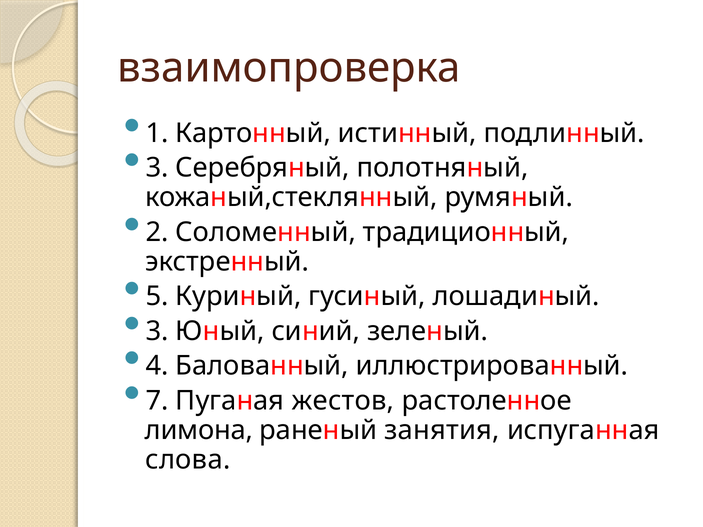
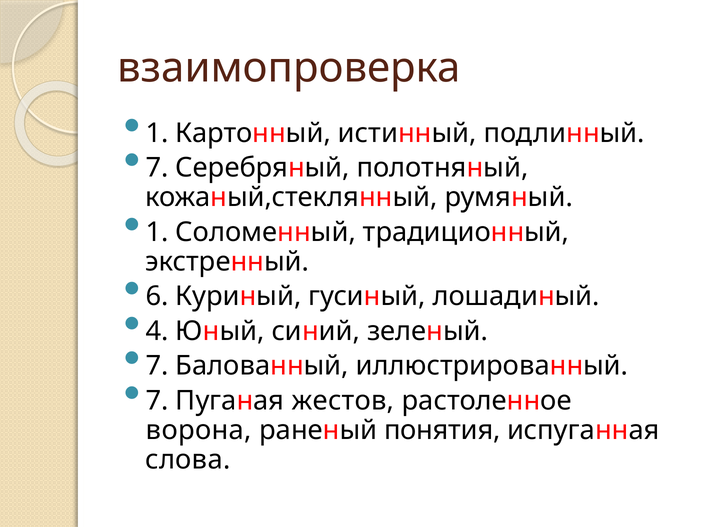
3 at (157, 168): 3 -> 7
2 at (157, 232): 2 -> 1
5: 5 -> 6
3 at (157, 331): 3 -> 4
4 at (157, 366): 4 -> 7
лимона: лимона -> ворона
занятия: занятия -> понятия
